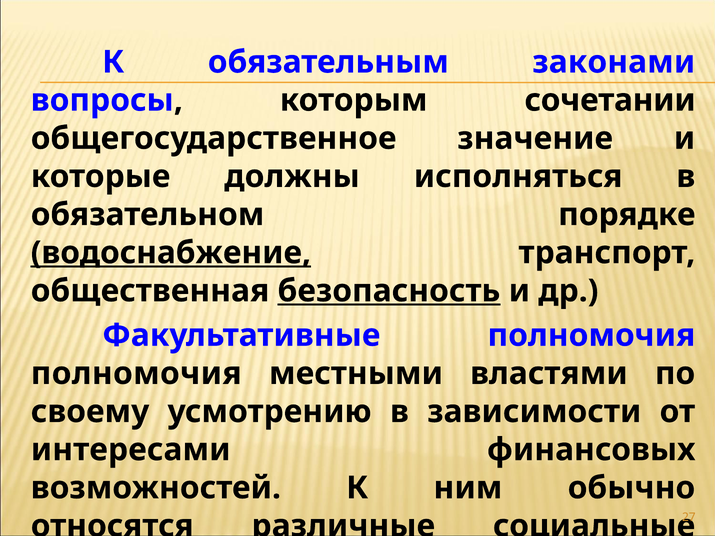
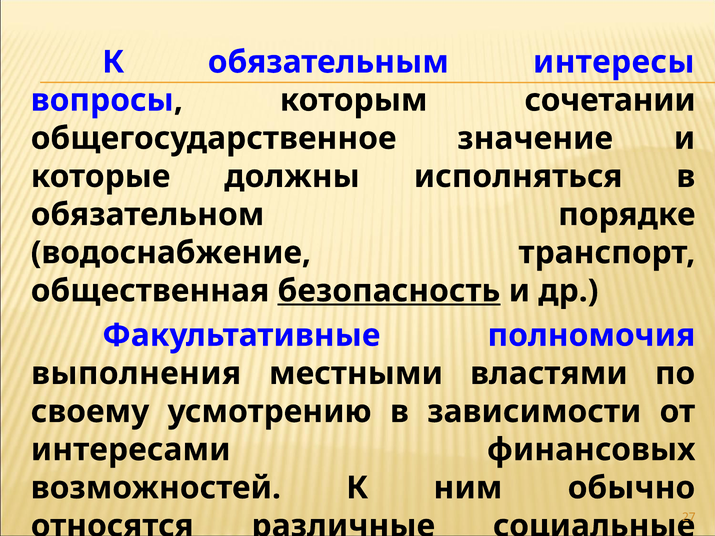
законами: законами -> интересы
водоснабжение underline: present -> none
полномочия at (136, 374): полномочия -> выполнения
